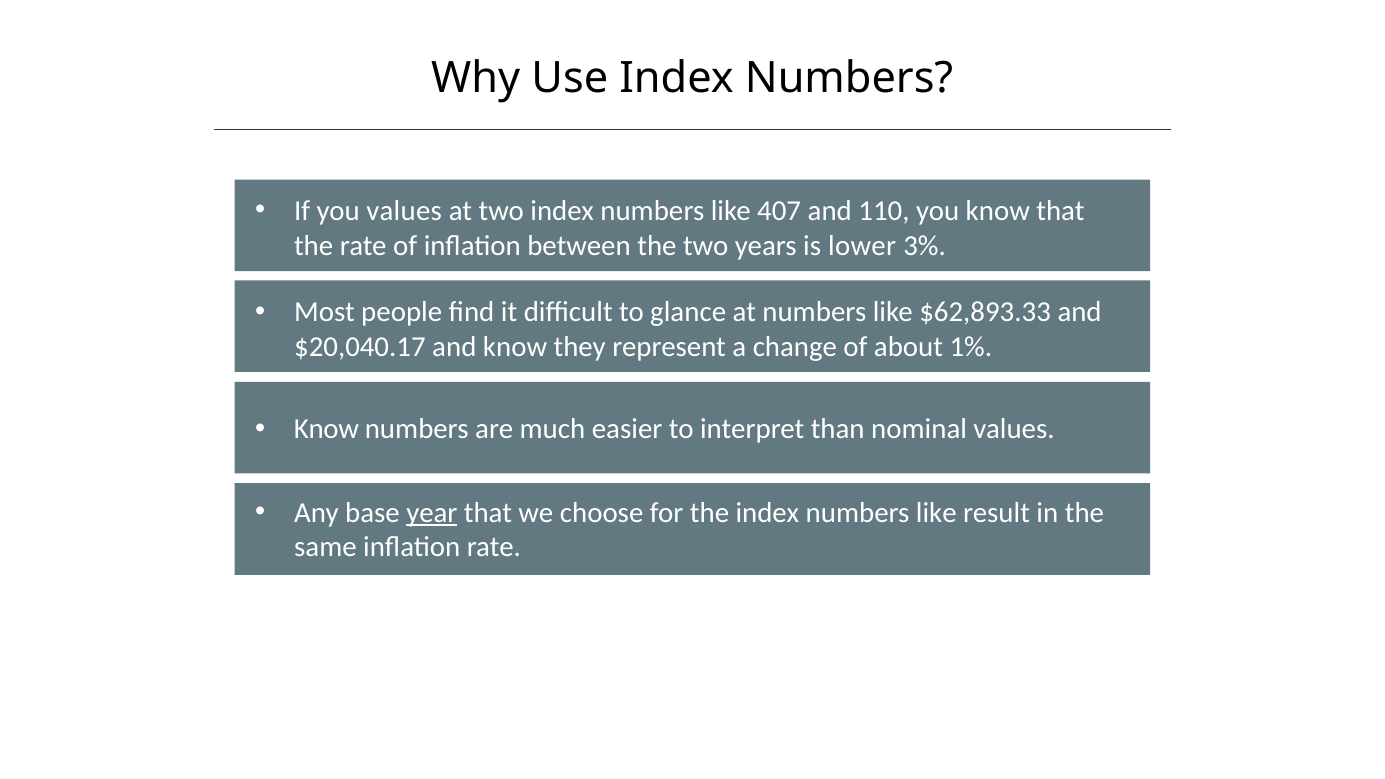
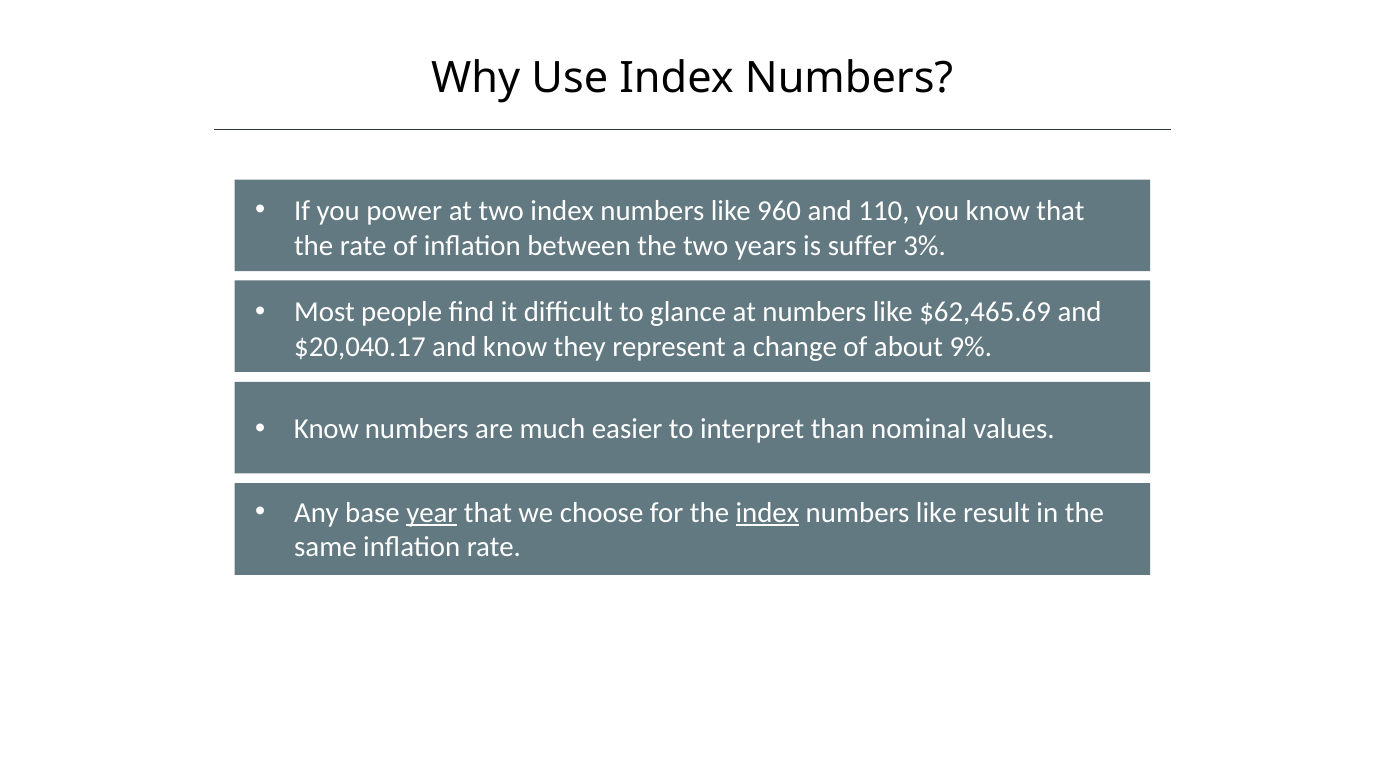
you values: values -> power
407: 407 -> 960
lower: lower -> suffer
$62,893.33: $62,893.33 -> $62,465.69
1%: 1% -> 9%
index at (767, 513) underline: none -> present
